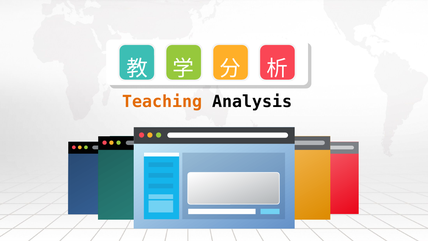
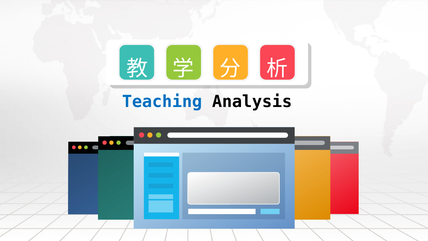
Teaching colour: orange -> blue
